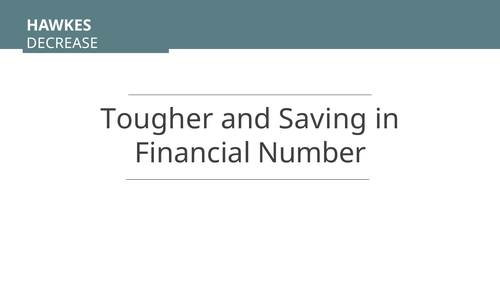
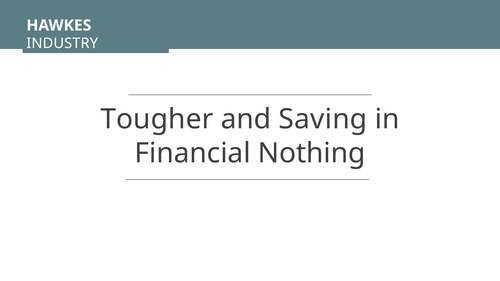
DECREASE: DECREASE -> INDUSTRY
Number: Number -> Nothing
